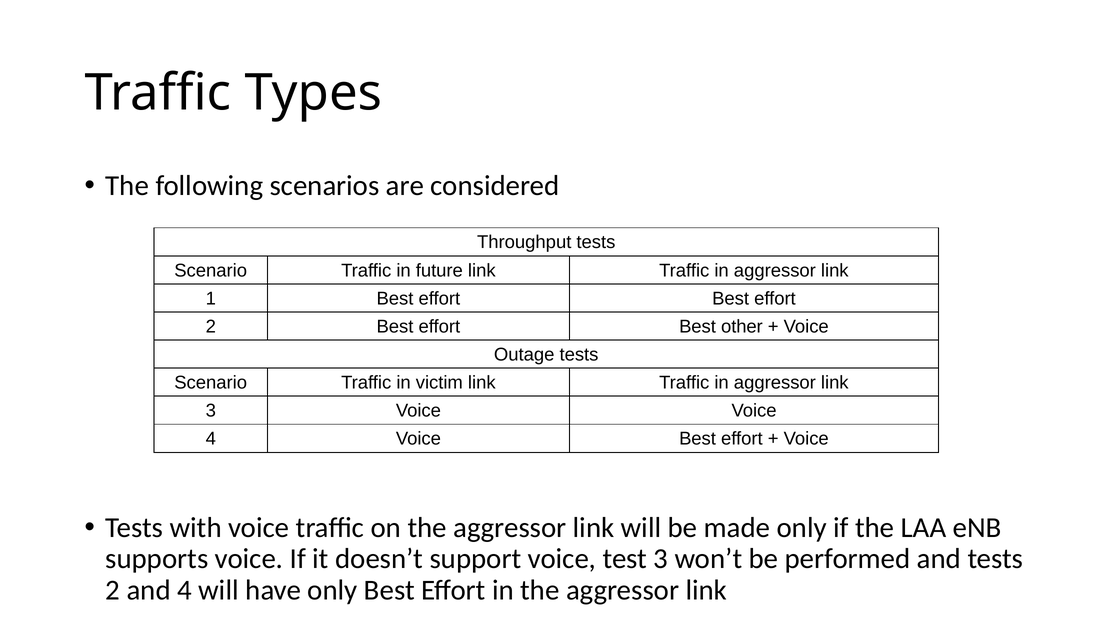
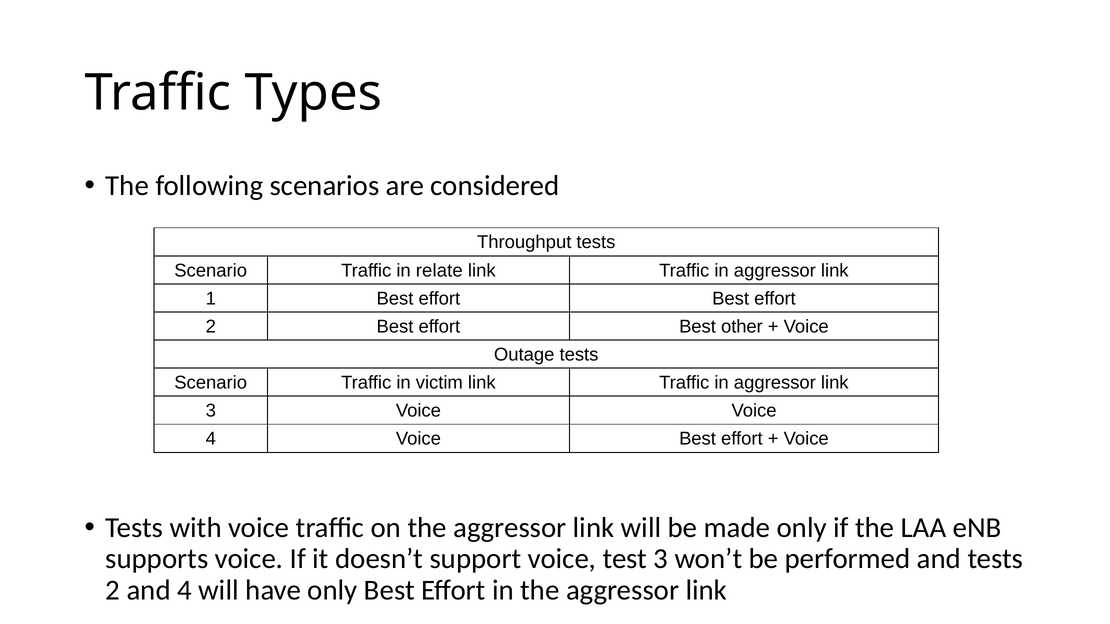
future: future -> relate
